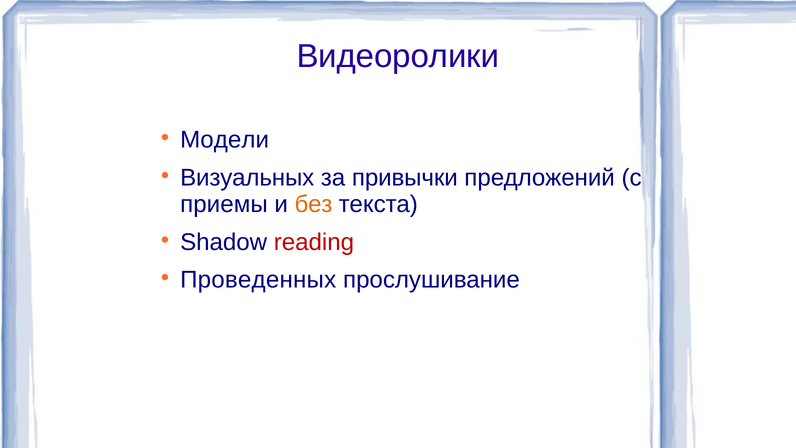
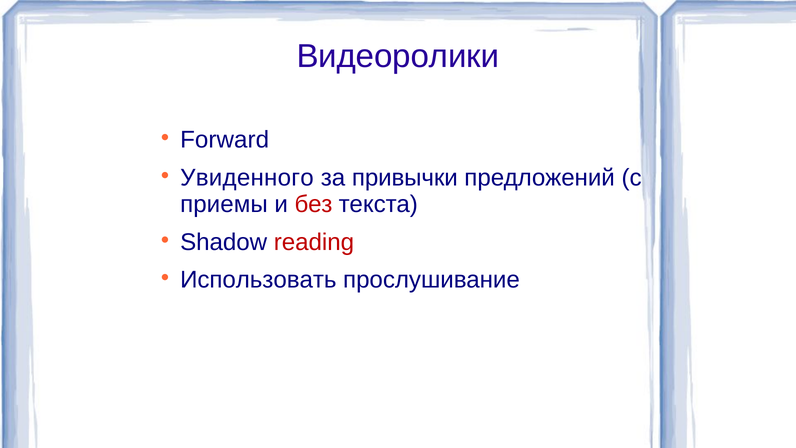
Модели: Модели -> Forward
Визуальных: Визуальных -> Увиденного
без colour: orange -> red
Проведенных: Проведенных -> Использовать
